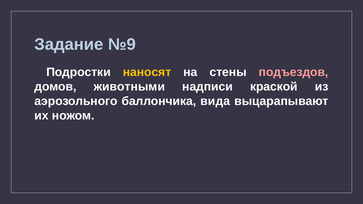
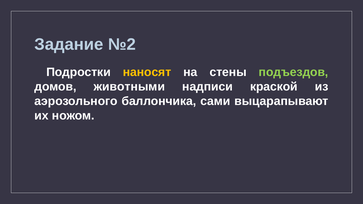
№9: №9 -> №2
подъездов colour: pink -> light green
вида: вида -> сами
